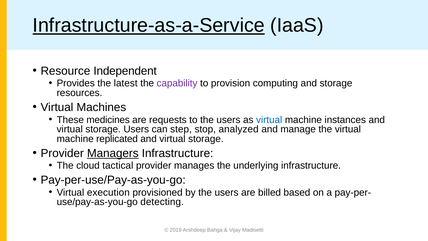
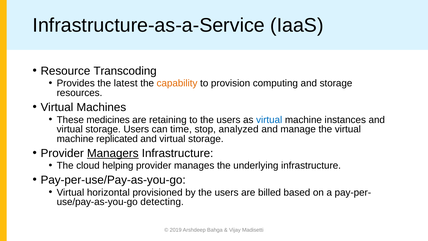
Infrastructure-as-a-Service underline: present -> none
Independent: Independent -> Transcoding
capability colour: purple -> orange
requests: requests -> retaining
step: step -> time
tactical: tactical -> helping
execution: execution -> horizontal
